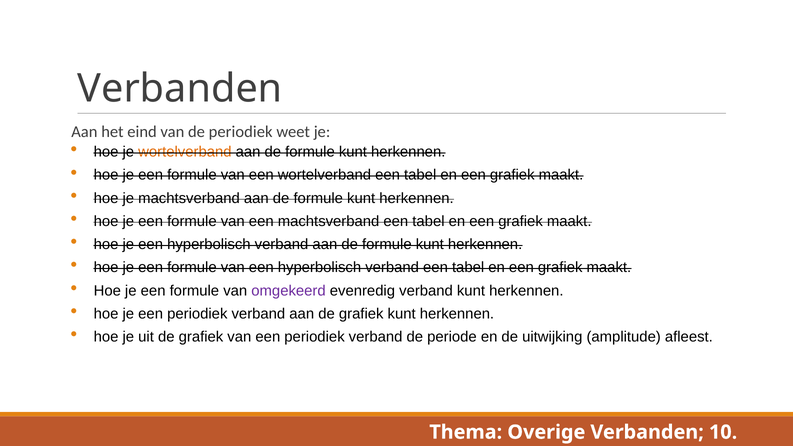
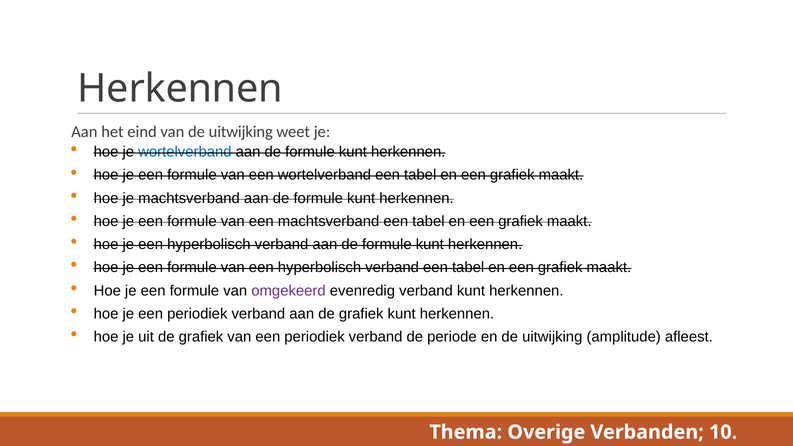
Verbanden at (180, 89): Verbanden -> Herkennen
van de periodiek: periodiek -> uitwijking
wortelverband at (185, 152) colour: orange -> blue
